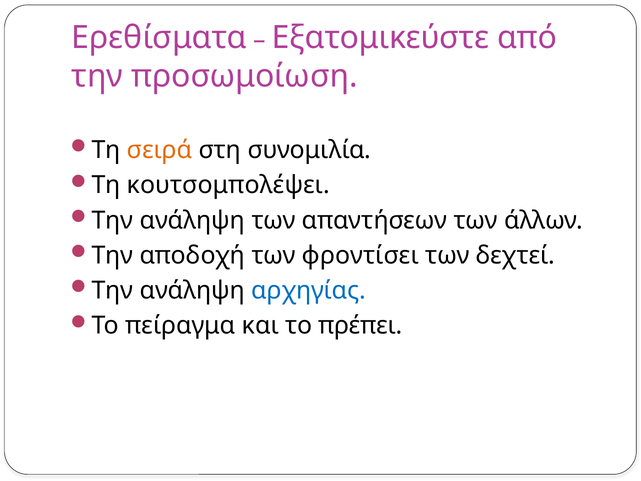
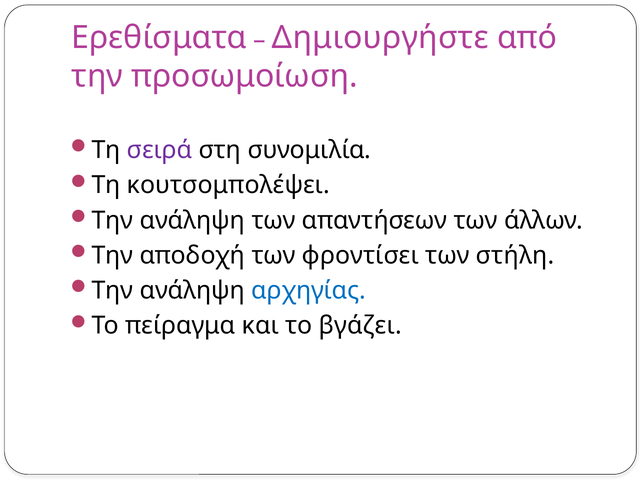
Εξατομικεύστε: Εξατομικεύστε -> Δημιουργήστε
σειρά colour: orange -> purple
δεχτεί: δεχτεί -> στήλη
πρέπει: πρέπει -> βγάζει
